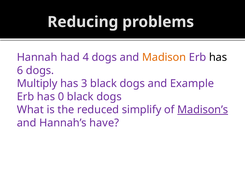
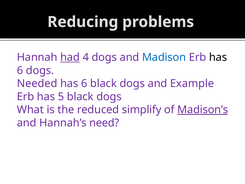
had underline: none -> present
Madison colour: orange -> blue
Multiply: Multiply -> Needed
3 at (84, 83): 3 -> 6
0: 0 -> 5
have: have -> need
